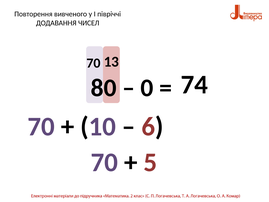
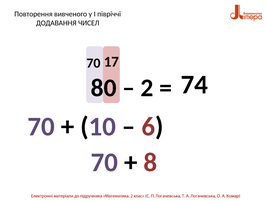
13: 13 -> 17
0: 0 -> 2
5: 5 -> 8
